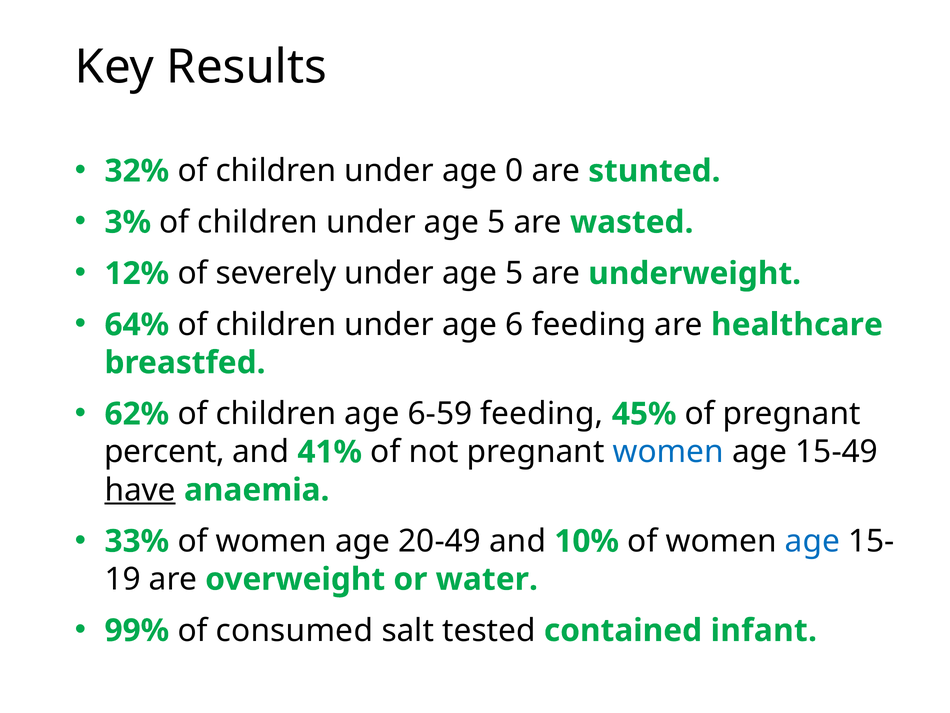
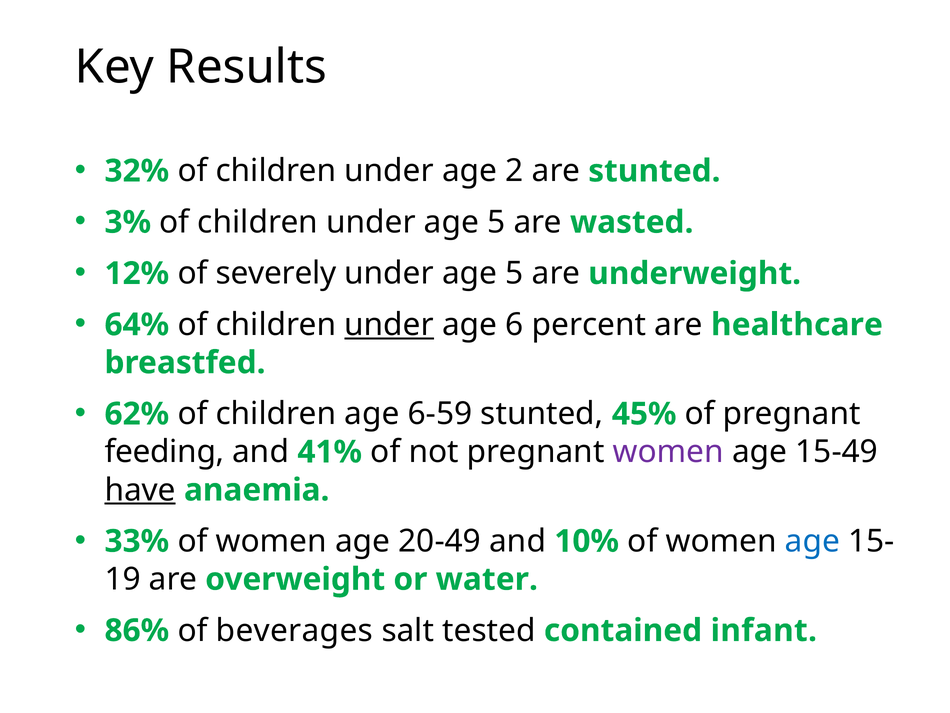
0: 0 -> 2
under at (389, 325) underline: none -> present
6 feeding: feeding -> percent
6-59 feeding: feeding -> stunted
percent: percent -> feeding
women at (668, 452) colour: blue -> purple
99%: 99% -> 86%
consumed: consumed -> beverages
